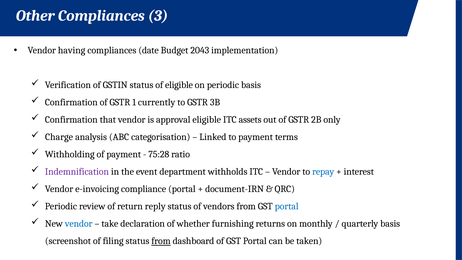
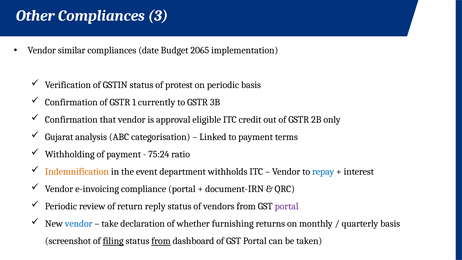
having: having -> similar
2043: 2043 -> 2065
of eligible: eligible -> protest
assets: assets -> credit
Charge: Charge -> Gujarat
75:28: 75:28 -> 75:24
Indemnification colour: purple -> orange
portal at (287, 206) colour: blue -> purple
filing underline: none -> present
